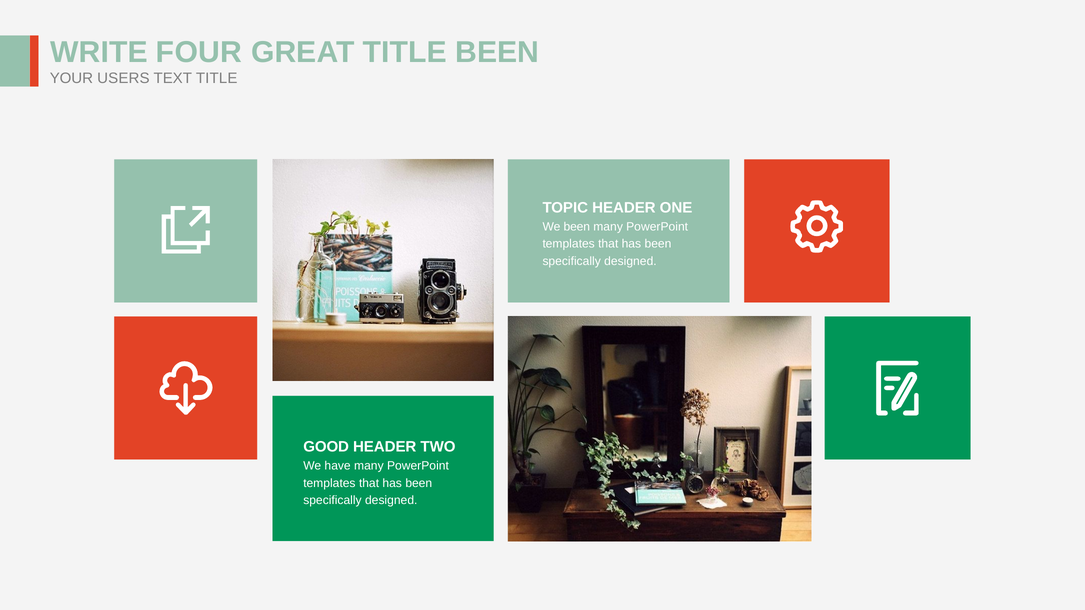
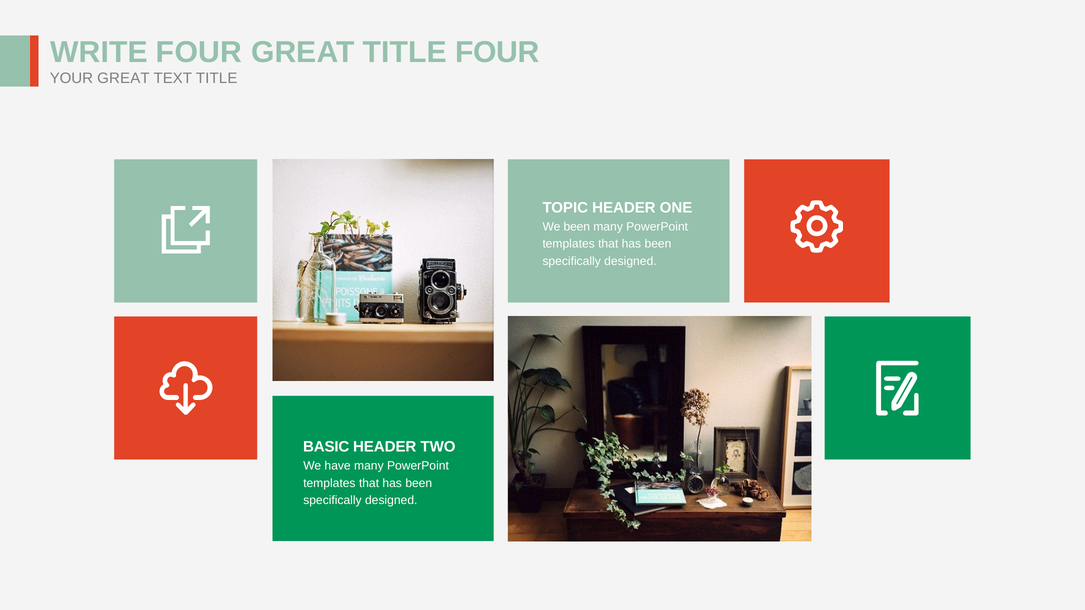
TITLE BEEN: BEEN -> FOUR
YOUR USERS: USERS -> GREAT
GOOD: GOOD -> BASIC
